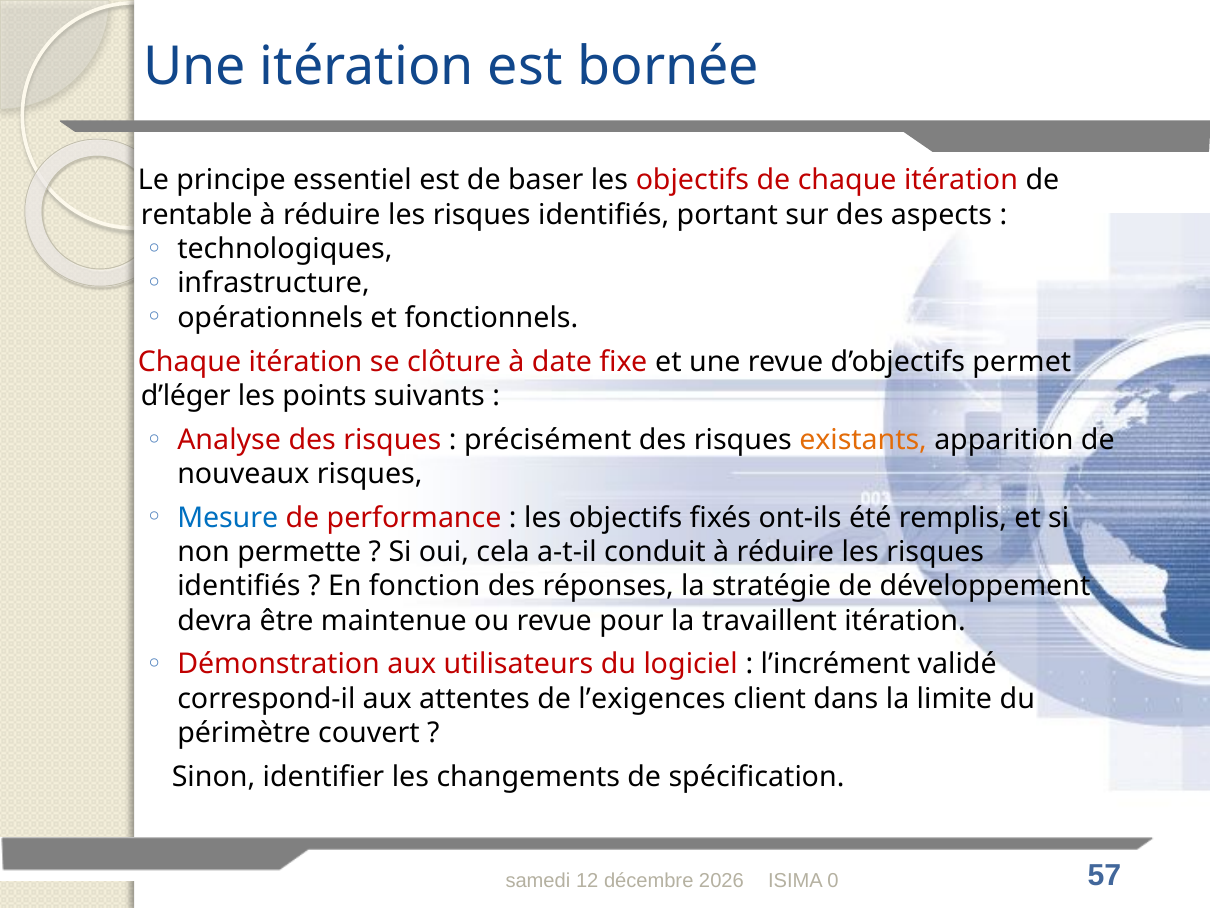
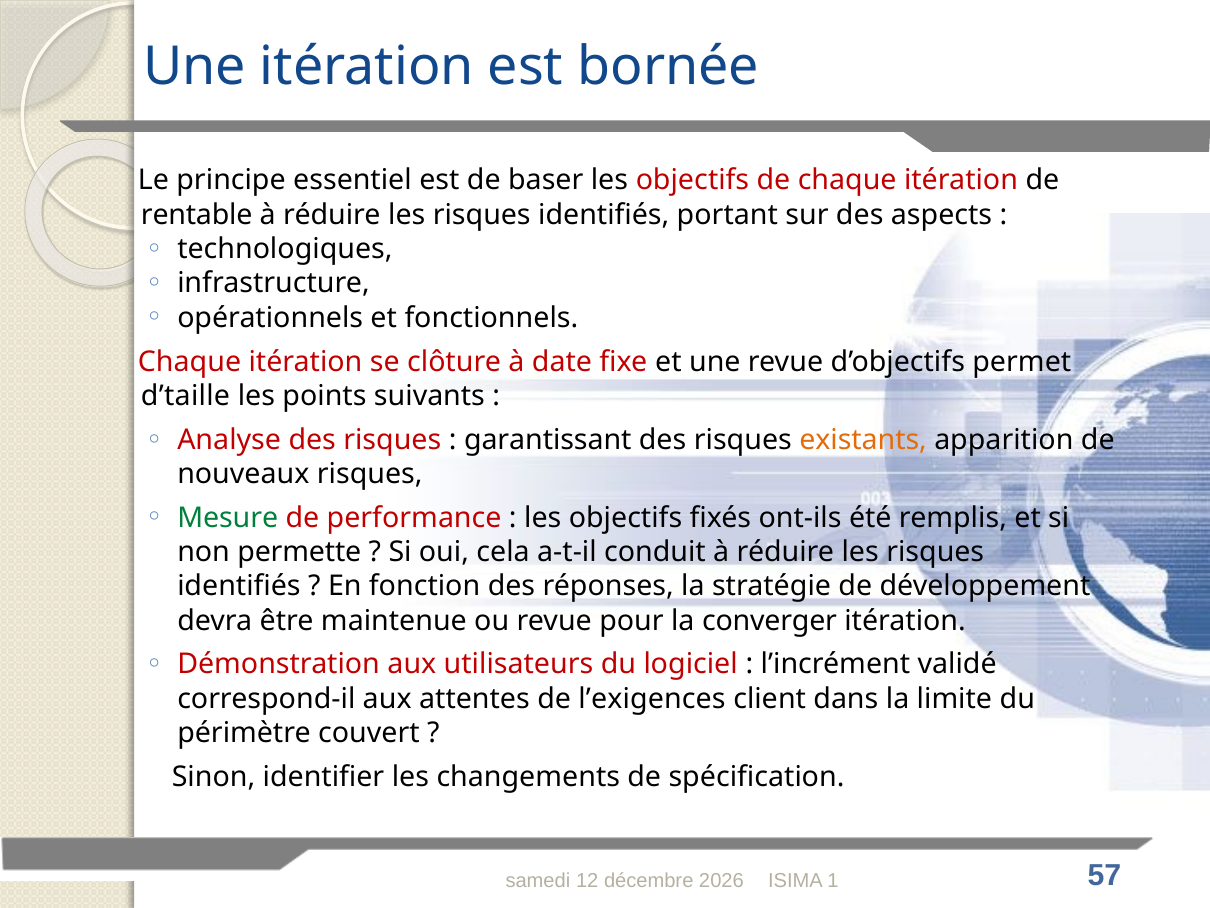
d’léger: d’léger -> d’taille
précisément: précisément -> garantissant
Mesure colour: blue -> green
travaillent: travaillent -> converger
0: 0 -> 1
